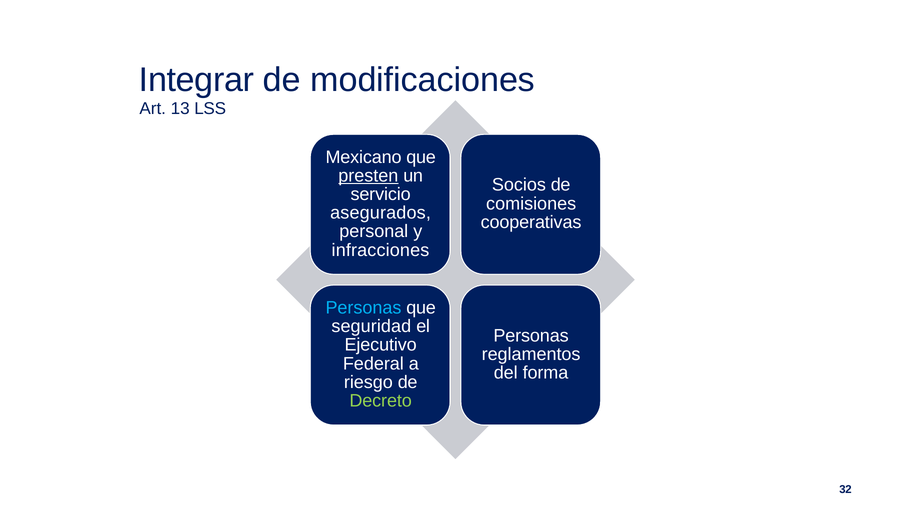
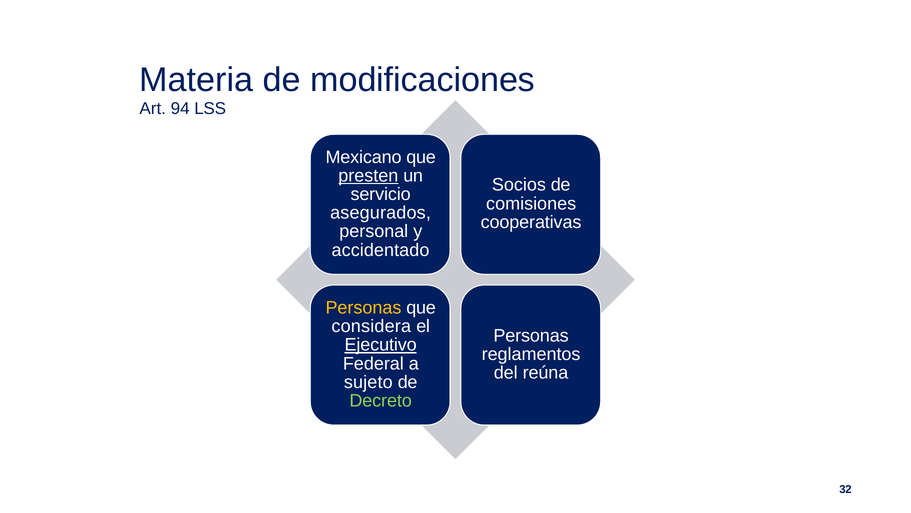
Integrar: Integrar -> Materia
13: 13 -> 94
infracciones: infracciones -> accidentado
Personas at (363, 307) colour: light blue -> yellow
seguridad: seguridad -> considera
Ejecutivo underline: none -> present
forma: forma -> reúna
riesgo: riesgo -> sujeto
